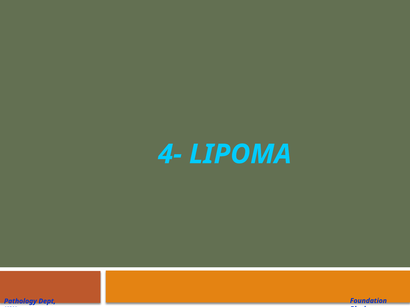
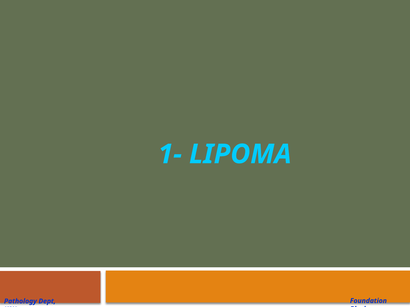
4-: 4- -> 1-
